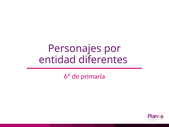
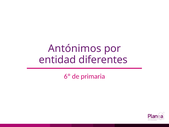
Personajes: Personajes -> Antónimos
